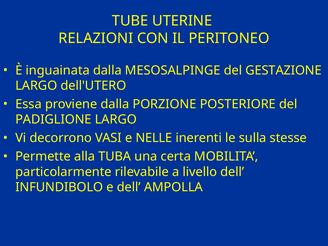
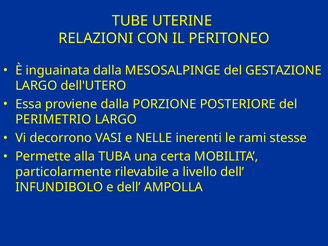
PADIGLIONE: PADIGLIONE -> PERIMETRIO
sulla: sulla -> rami
